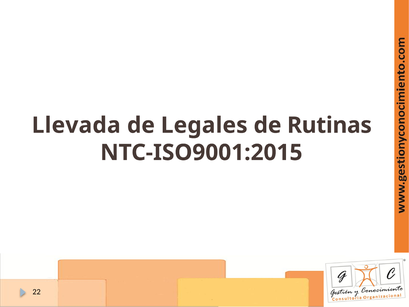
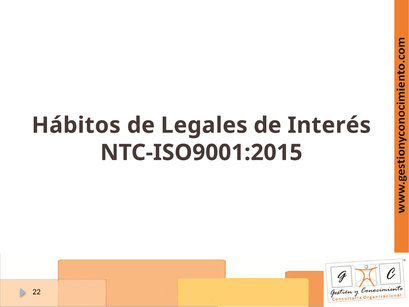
Llevada: Llevada -> Hábitos
Rutinas: Rutinas -> Interés
